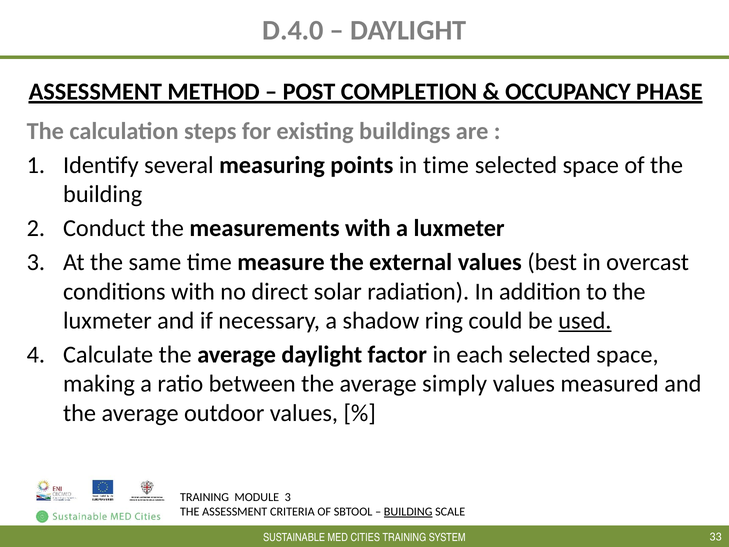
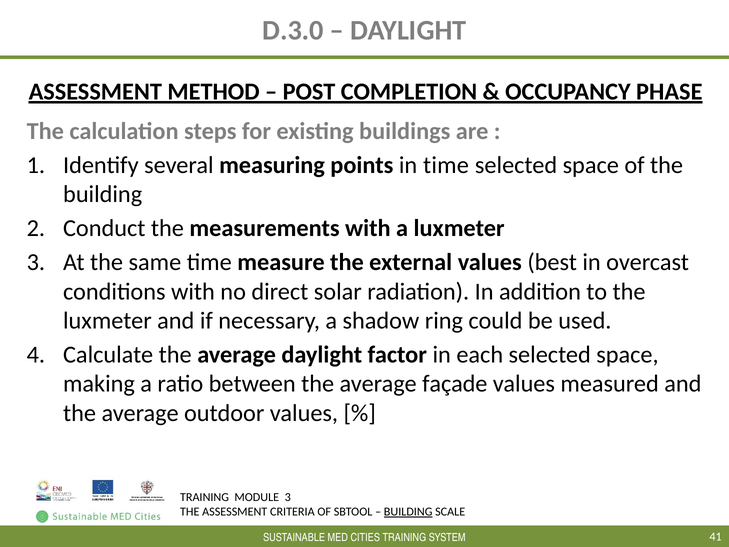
D.4.0: D.4.0 -> D.3.0
used underline: present -> none
simply: simply -> façade
33: 33 -> 41
